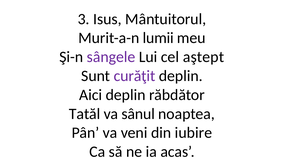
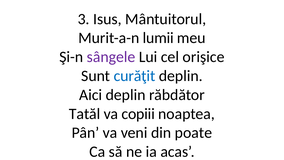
aştept: aştept -> orişice
curăţit colour: purple -> blue
sânul: sânul -> copiii
iubire: iubire -> poate
